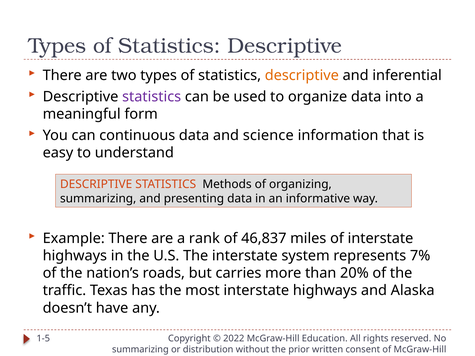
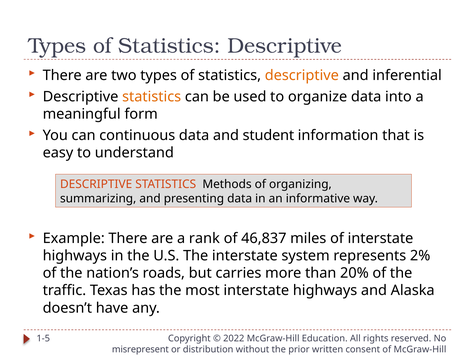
statistics at (152, 97) colour: purple -> orange
science: science -> student
7%: 7% -> 2%
summarizing at (140, 350): summarizing -> misrepresent
